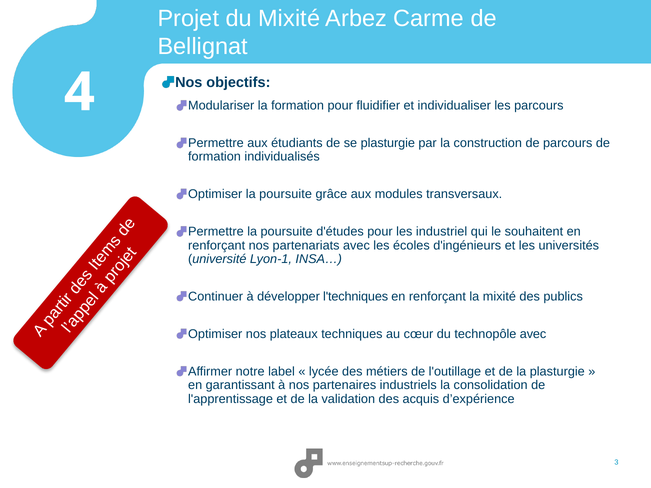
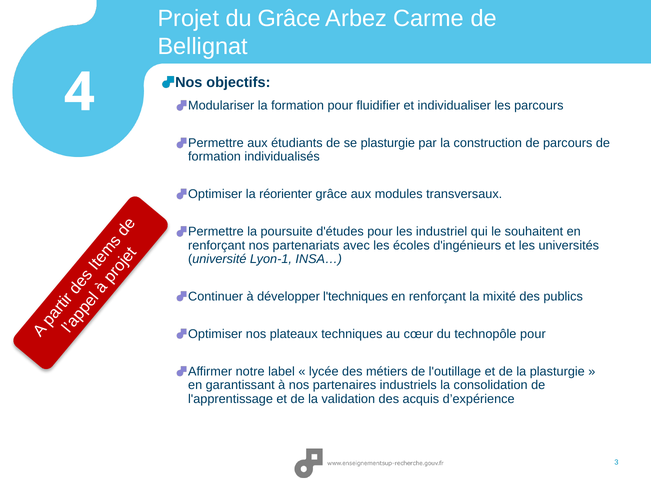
du Mixité: Mixité -> Grâce
Optimiser la poursuite: poursuite -> réorienter
technopôle avec: avec -> pour
